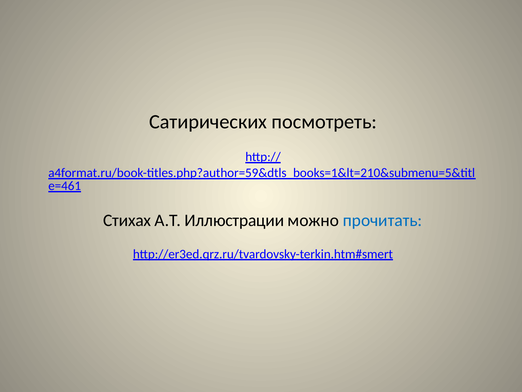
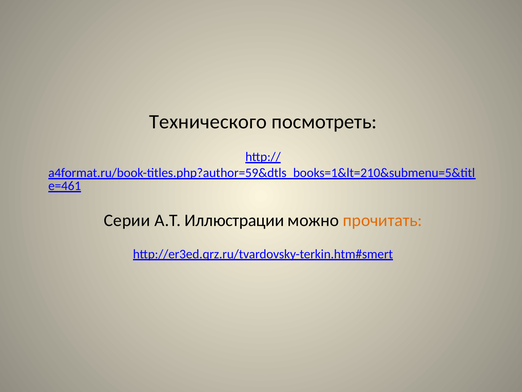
Сатирических: Сатирических -> Технического
Стихах: Стихах -> Серии
прочитать colour: blue -> orange
